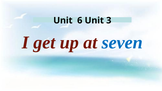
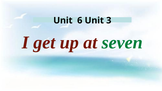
seven colour: blue -> green
